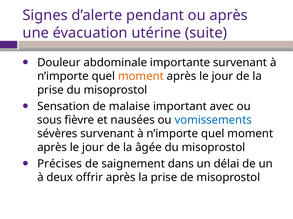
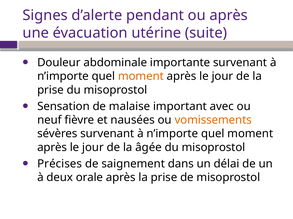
sous: sous -> neuf
vomissements colour: blue -> orange
offrir: offrir -> orale
